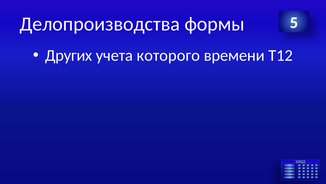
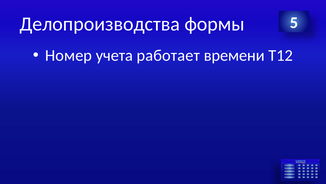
Других: Других -> Номер
которого: которого -> работает
